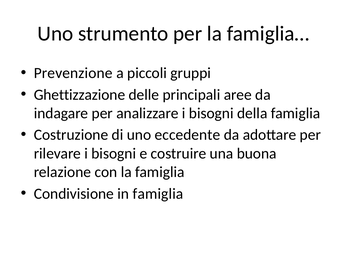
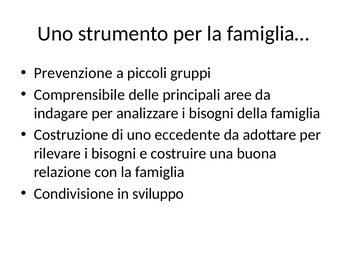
Ghettizzazione: Ghettizzazione -> Comprensibile
in famiglia: famiglia -> sviluppo
